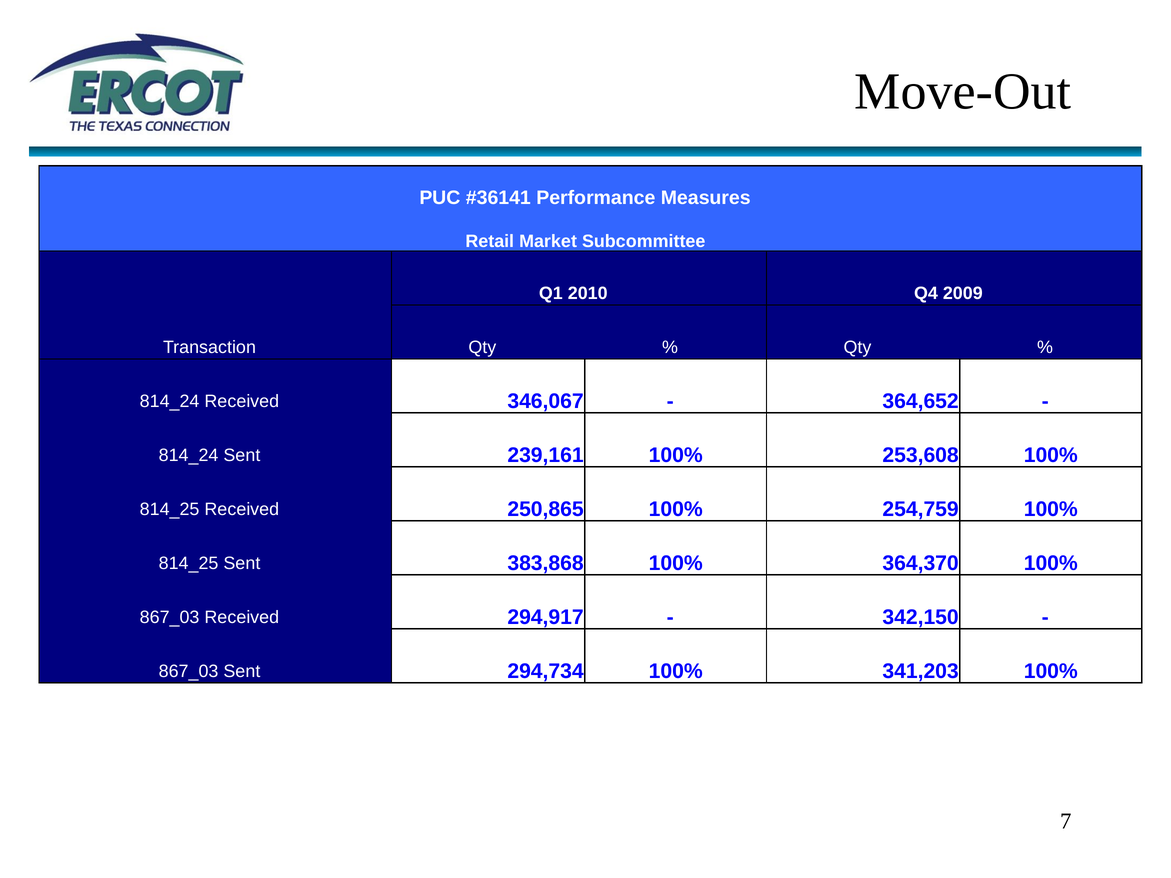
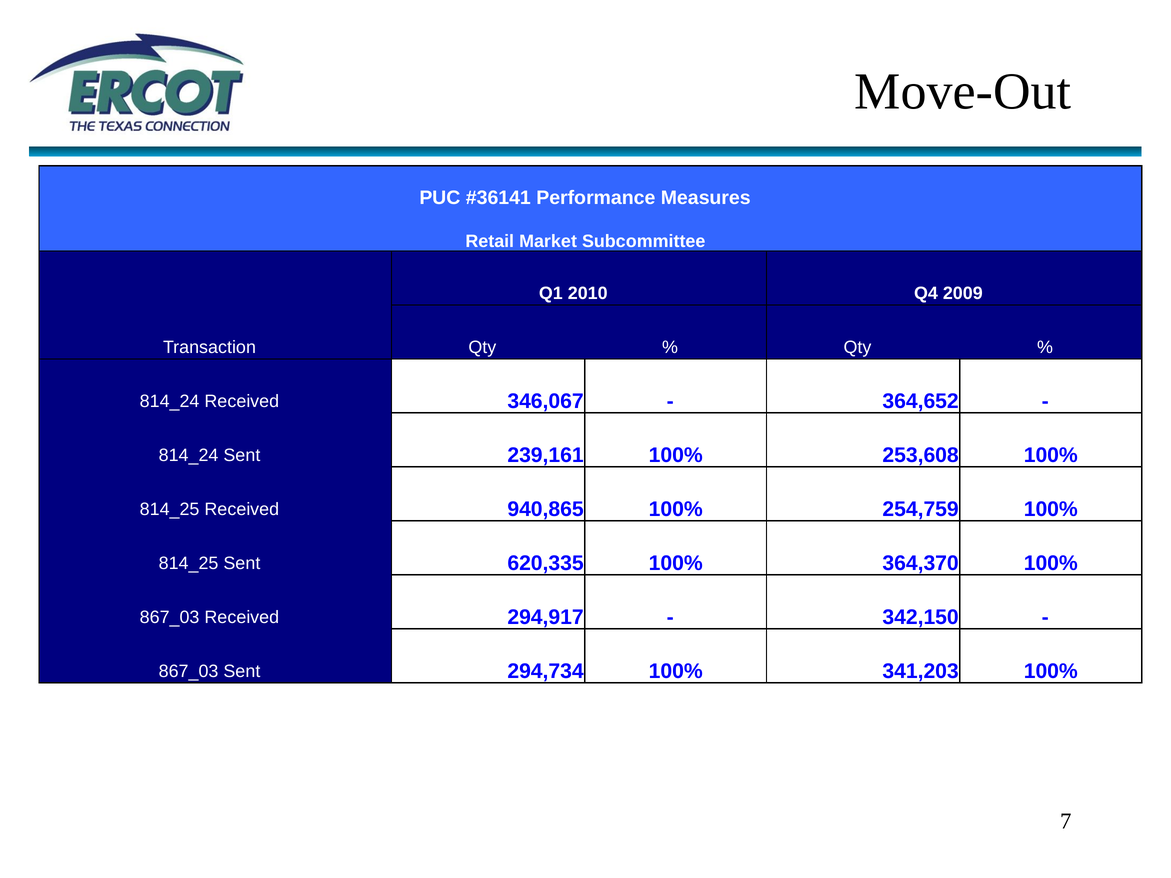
250,865: 250,865 -> 940,865
383,868: 383,868 -> 620,335
